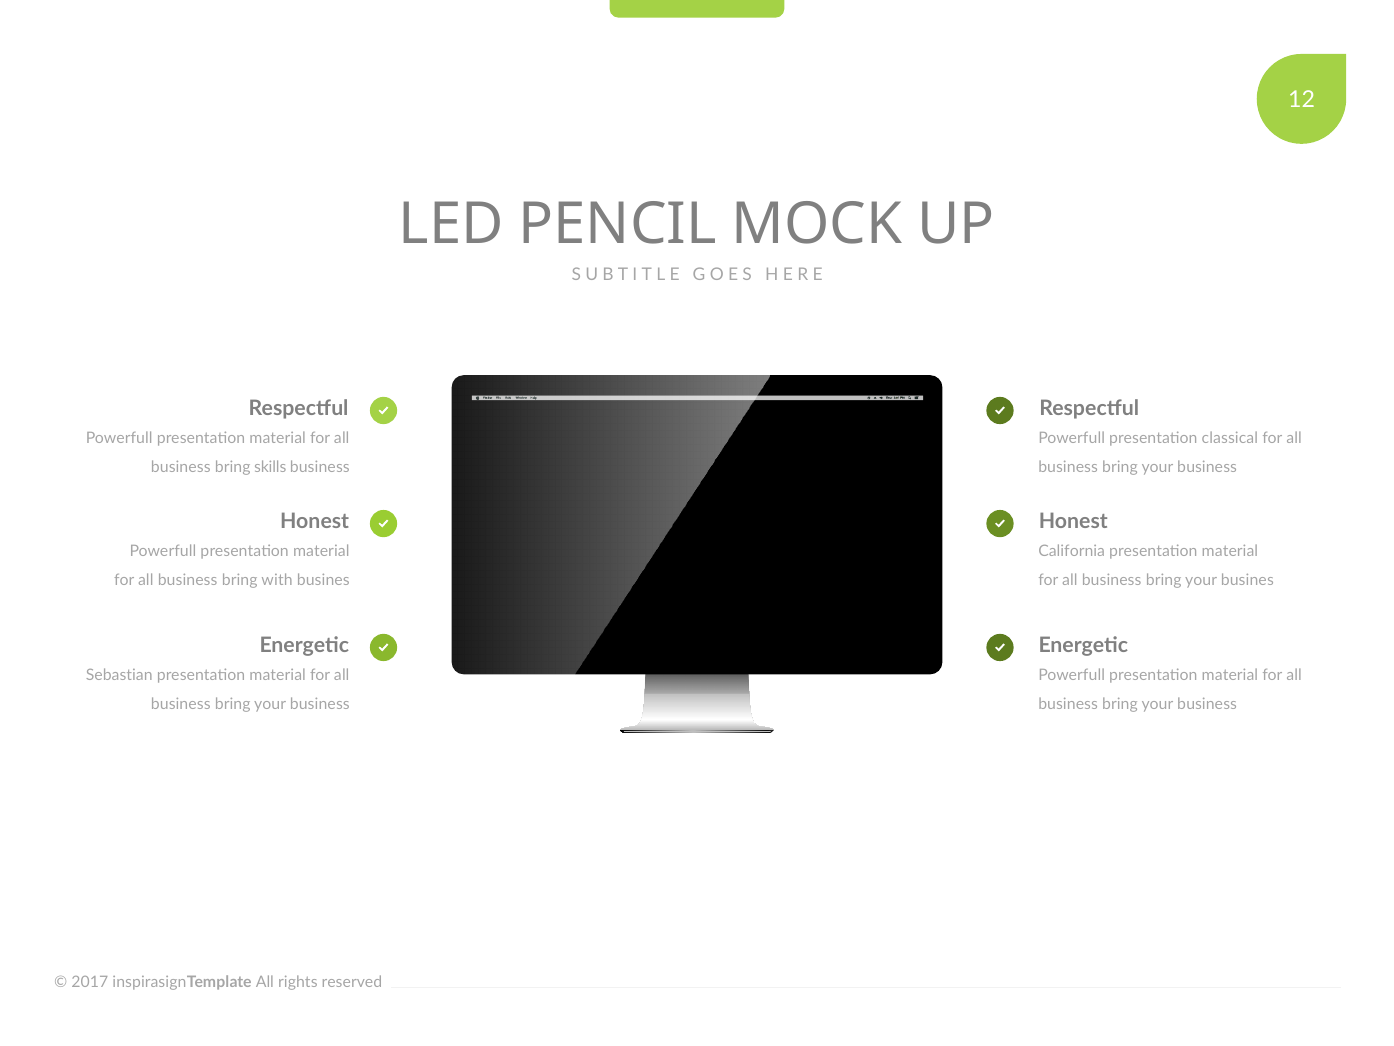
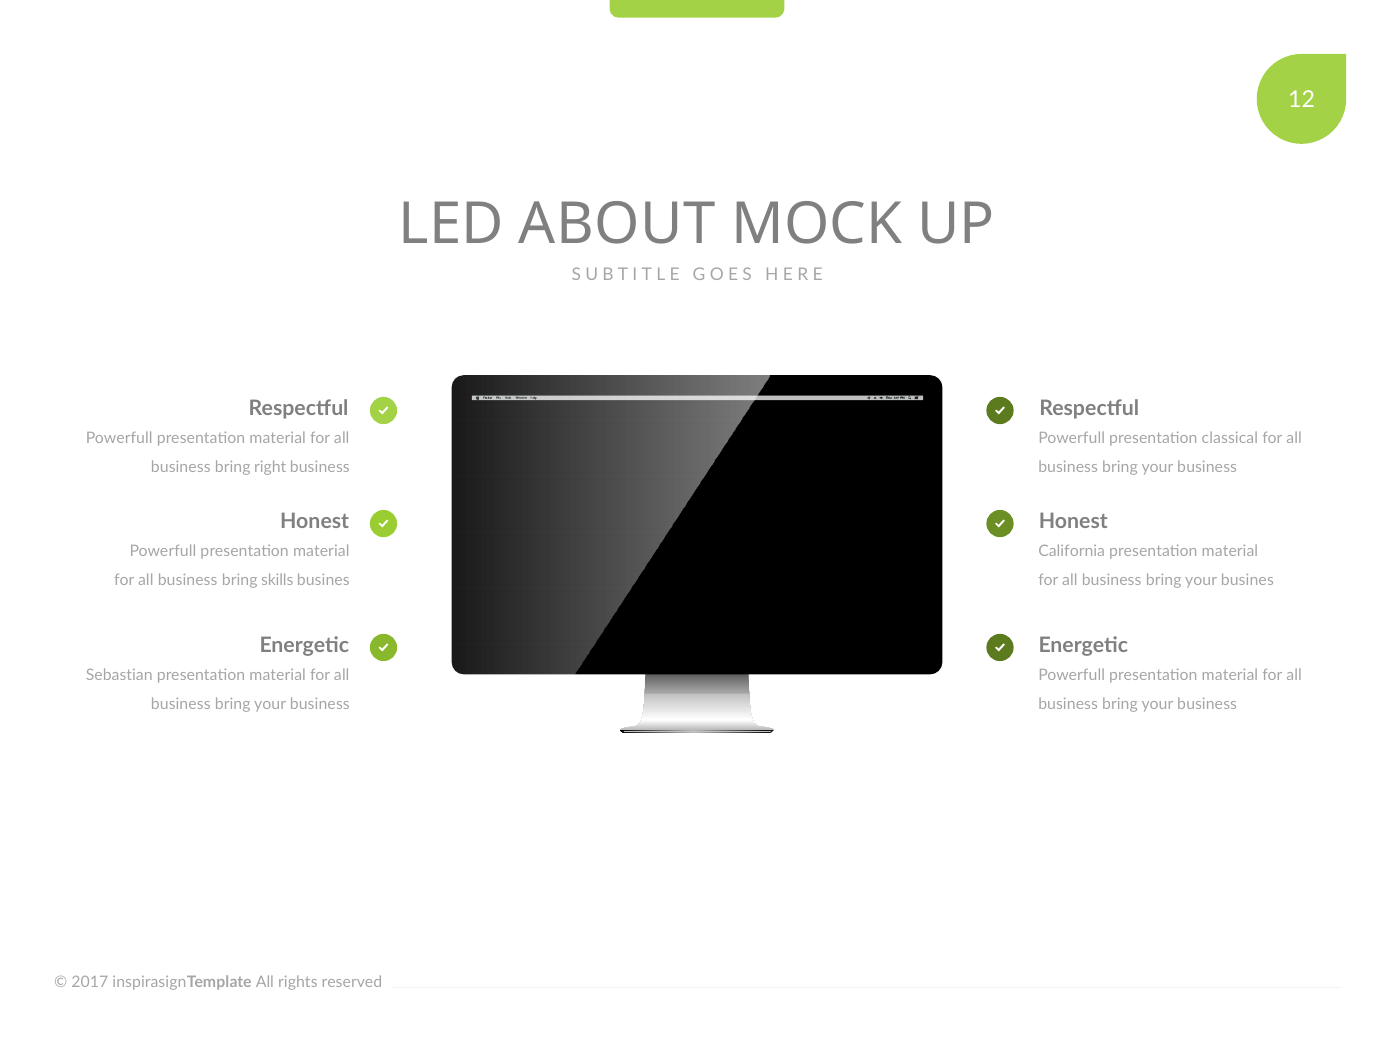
PENCIL: PENCIL -> ABOUT
skills: skills -> right
with: with -> skills
